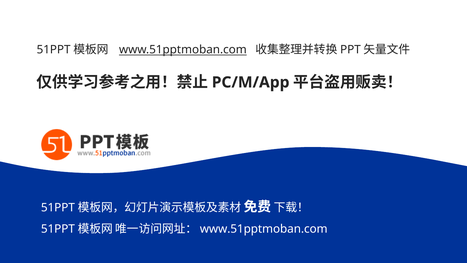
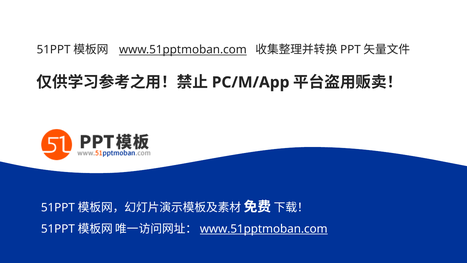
www.51pptmoban.com at (264, 229) underline: none -> present
